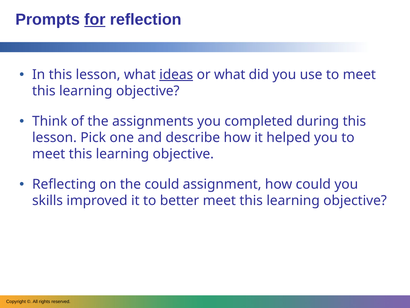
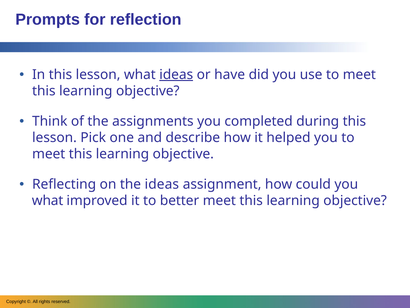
for underline: present -> none
or what: what -> have
the could: could -> ideas
skills at (48, 200): skills -> what
